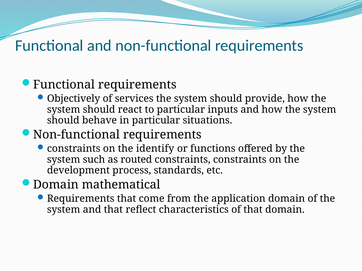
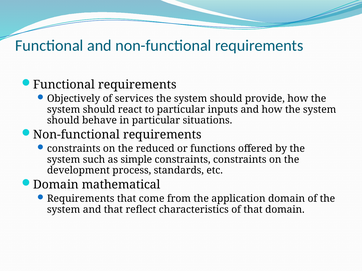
identify: identify -> reduced
routed: routed -> simple
